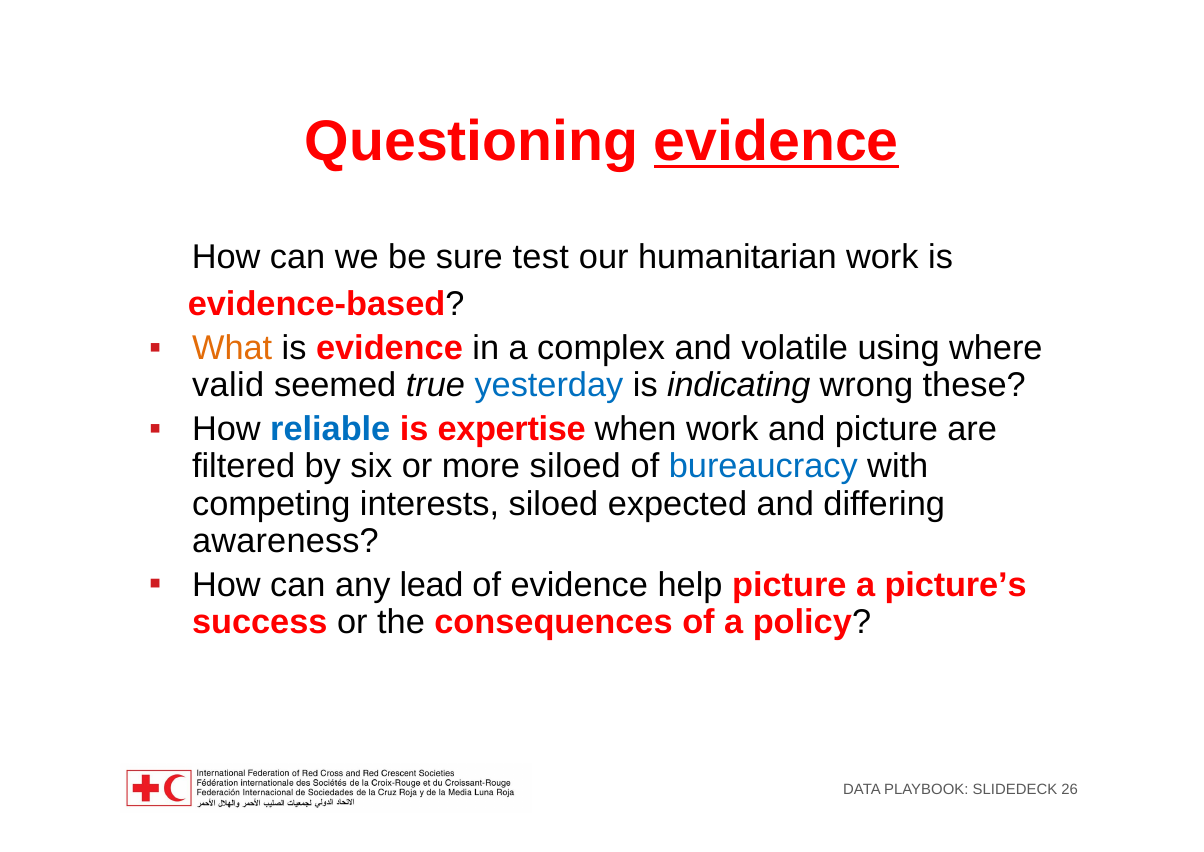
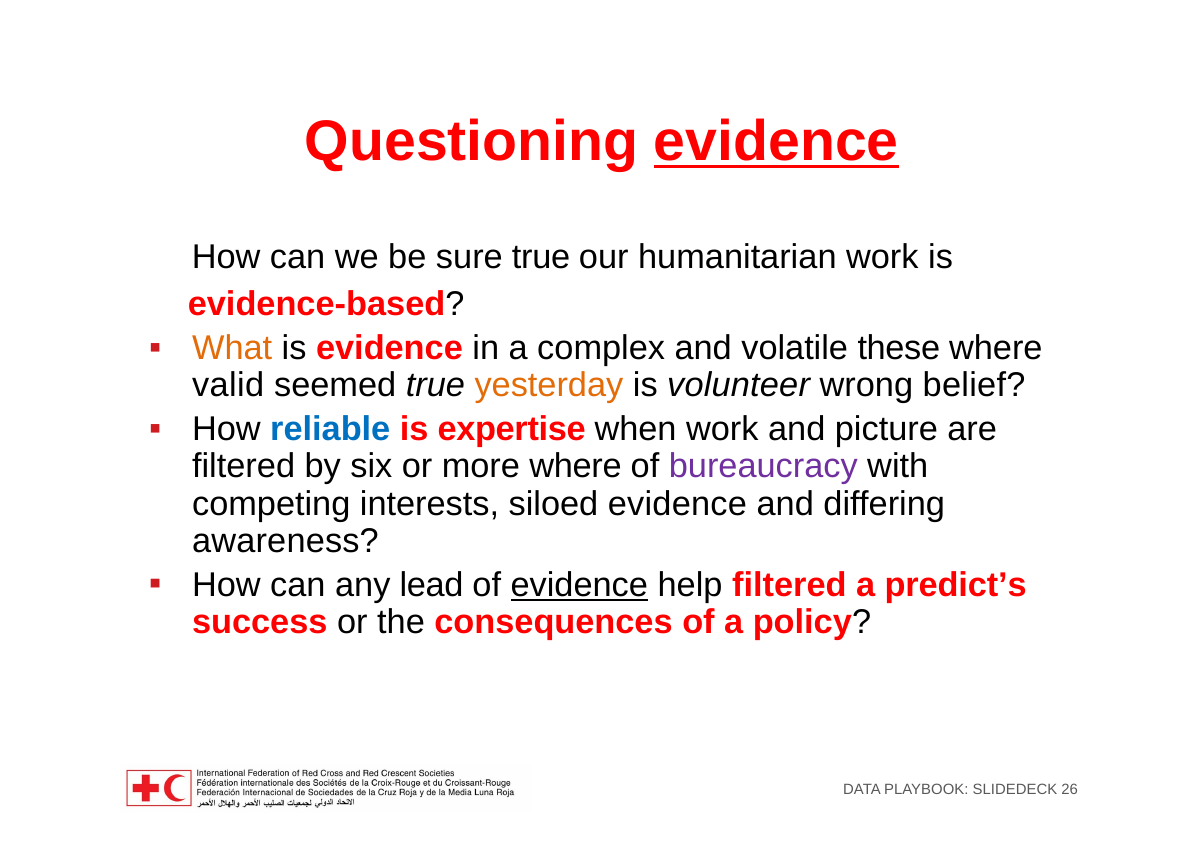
sure test: test -> true
using: using -> these
yesterday colour: blue -> orange
indicating: indicating -> volunteer
these: these -> belief
more siloed: siloed -> where
bureaucracy colour: blue -> purple
siloed expected: expected -> evidence
evidence at (579, 585) underline: none -> present
help picture: picture -> filtered
picture’s: picture’s -> predict’s
